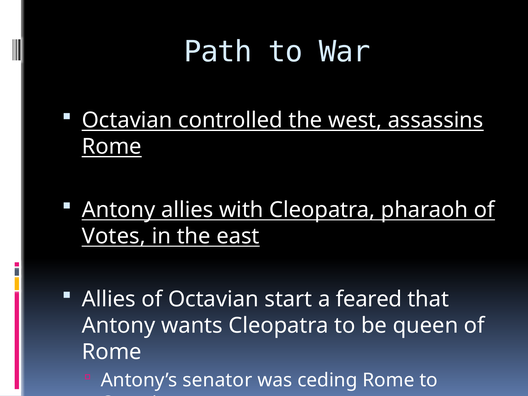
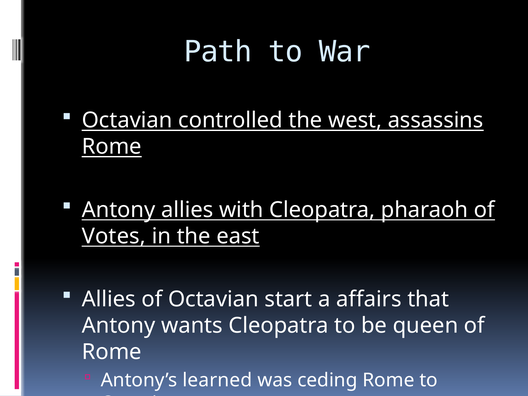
feared: feared -> affairs
senator: senator -> learned
